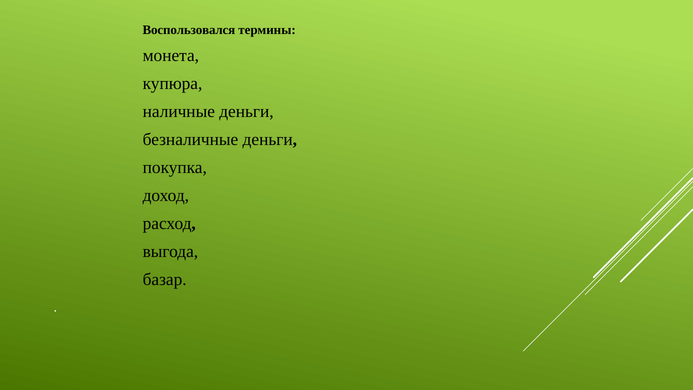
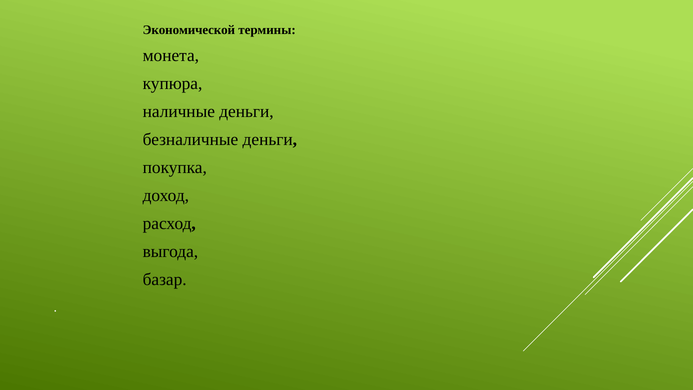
Воспользовался: Воспользовался -> Экономической
